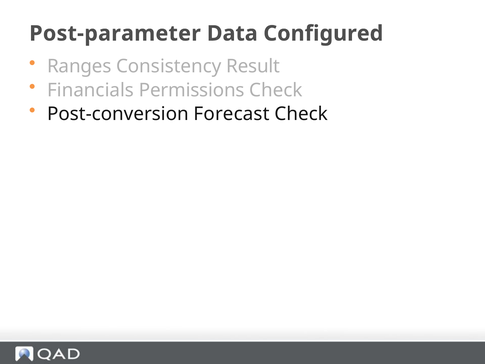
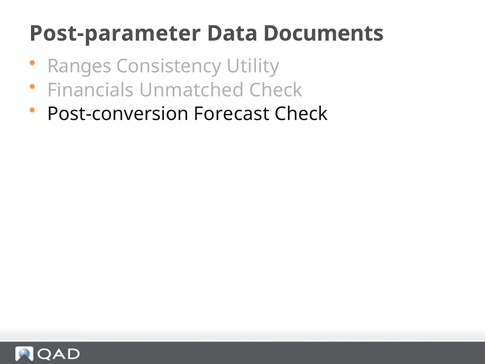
Configured: Configured -> Documents
Result: Result -> Utility
Permissions: Permissions -> Unmatched
